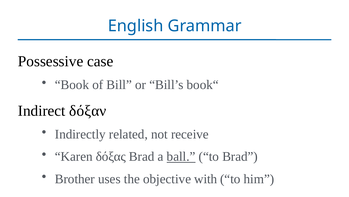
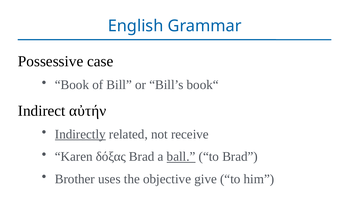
δόξαν: δόξαν -> αὐτήν
Indirectly underline: none -> present
with: with -> give
